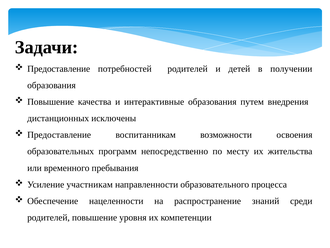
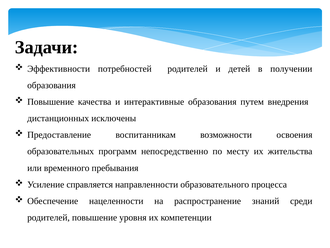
Предоставление at (59, 69): Предоставление -> Эффективности
участникам: участникам -> справляется
